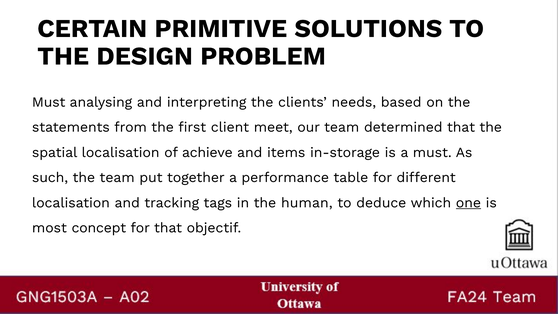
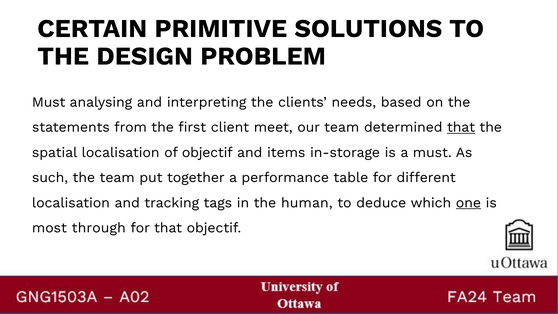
that at (461, 127) underline: none -> present
of achieve: achieve -> objectif
concept: concept -> through
